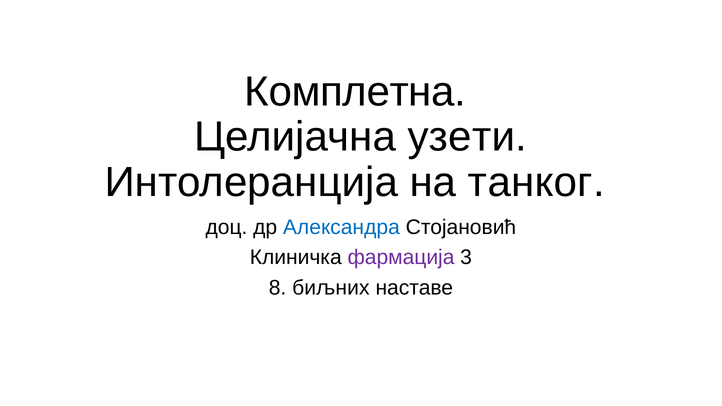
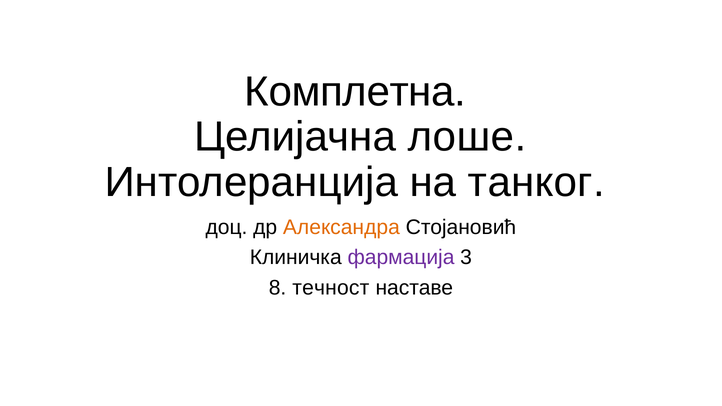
узети: узети -> лоше
Александра colour: blue -> orange
биљних: биљних -> течност
